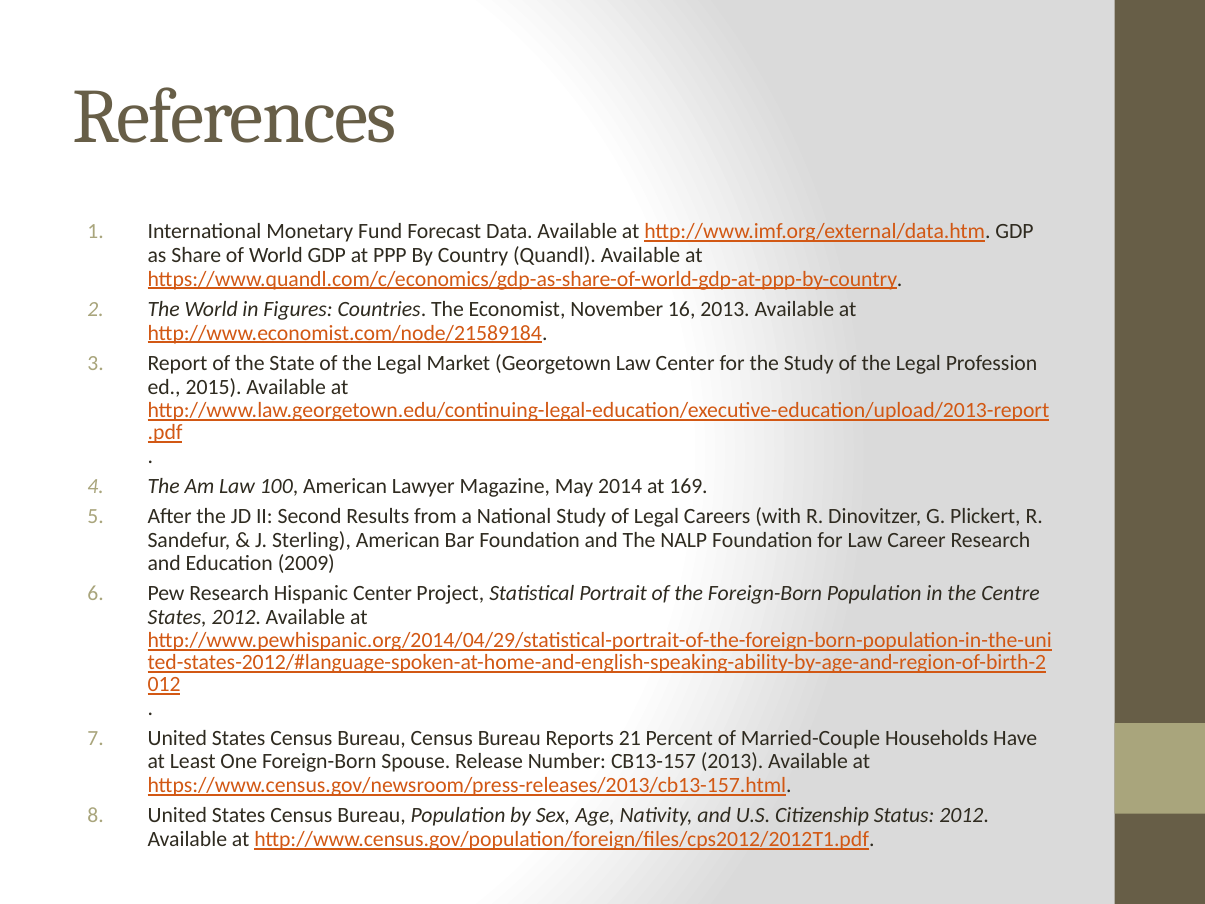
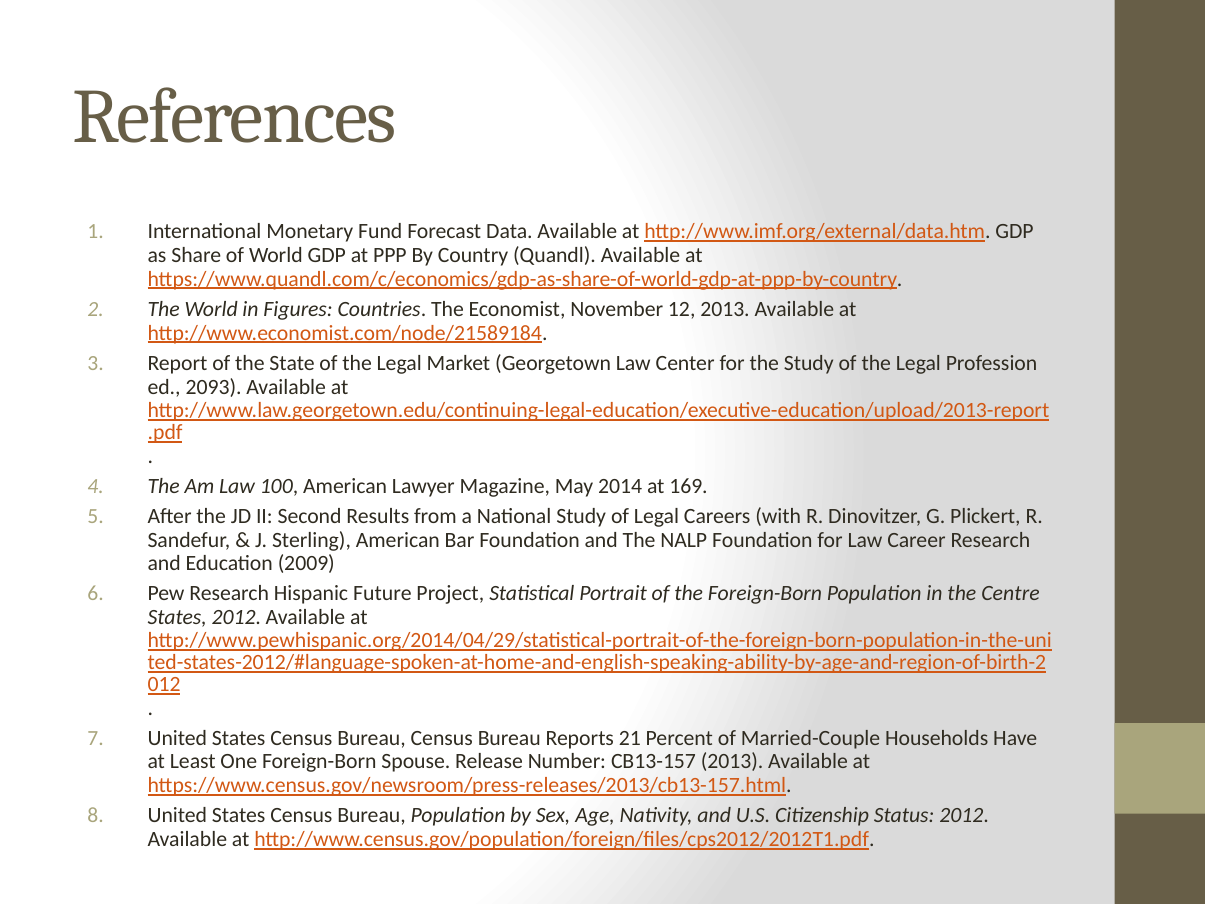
16: 16 -> 12
2015: 2015 -> 2093
Hispanic Center: Center -> Future
